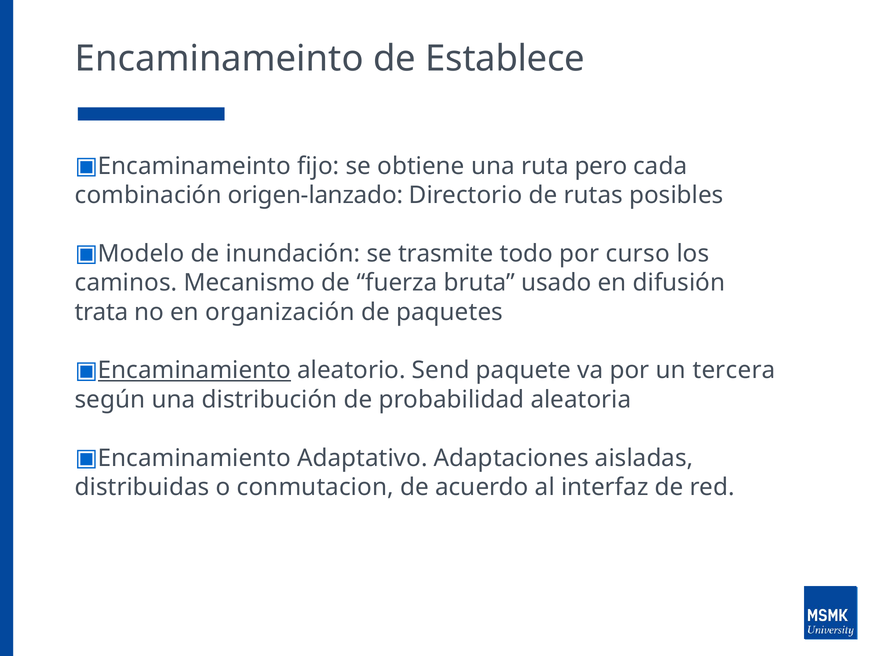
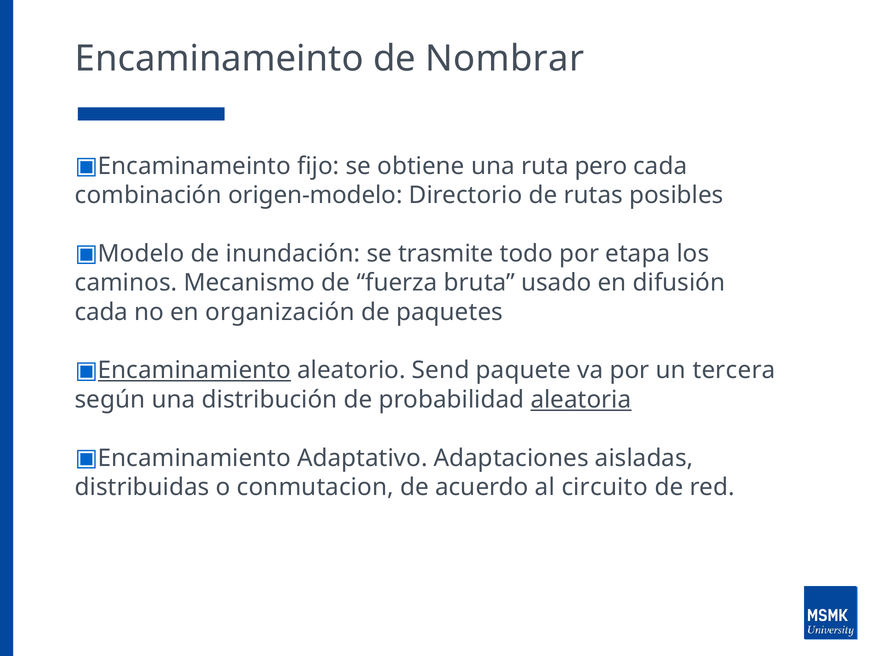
Establece: Establece -> Nombrar
origen-lanzado: origen-lanzado -> origen-modelo
curso: curso -> etapa
trata at (101, 312): trata -> cada
aleatoria underline: none -> present
interfaz: interfaz -> circuito
